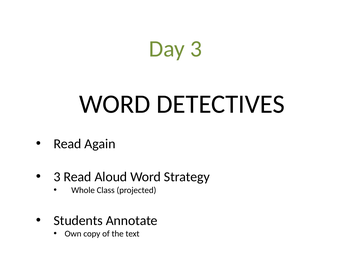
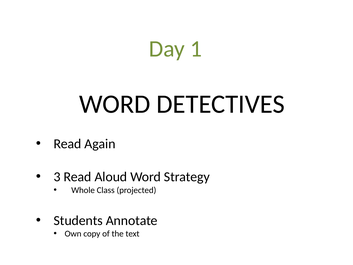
Day 3: 3 -> 1
